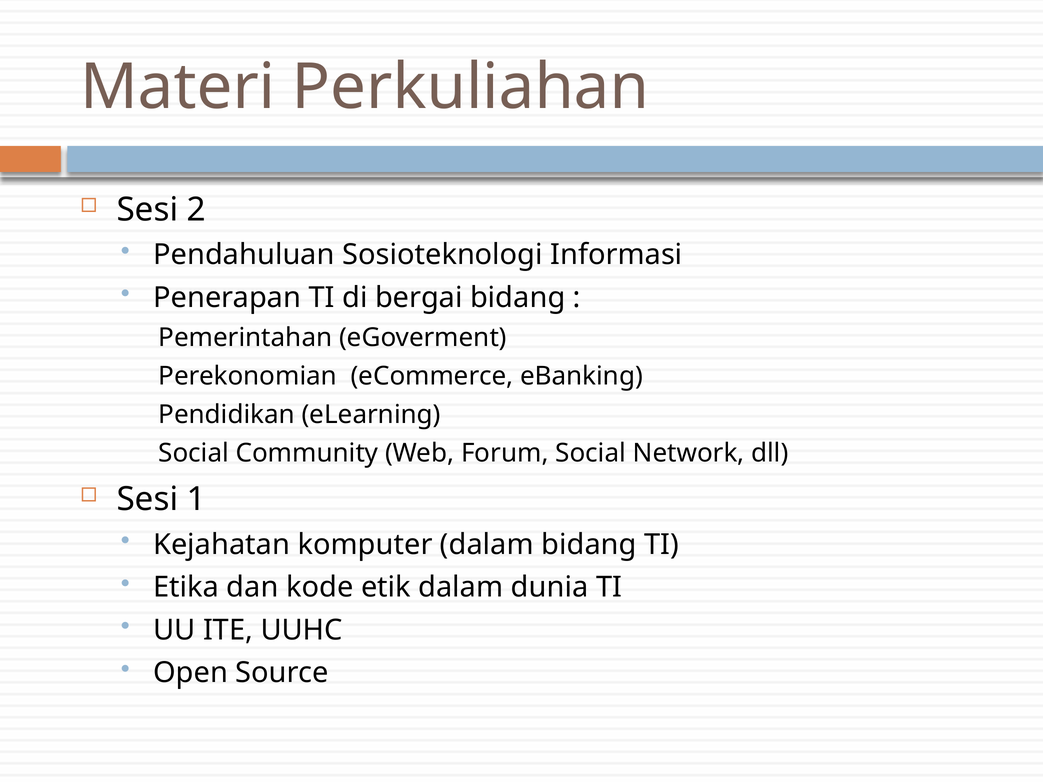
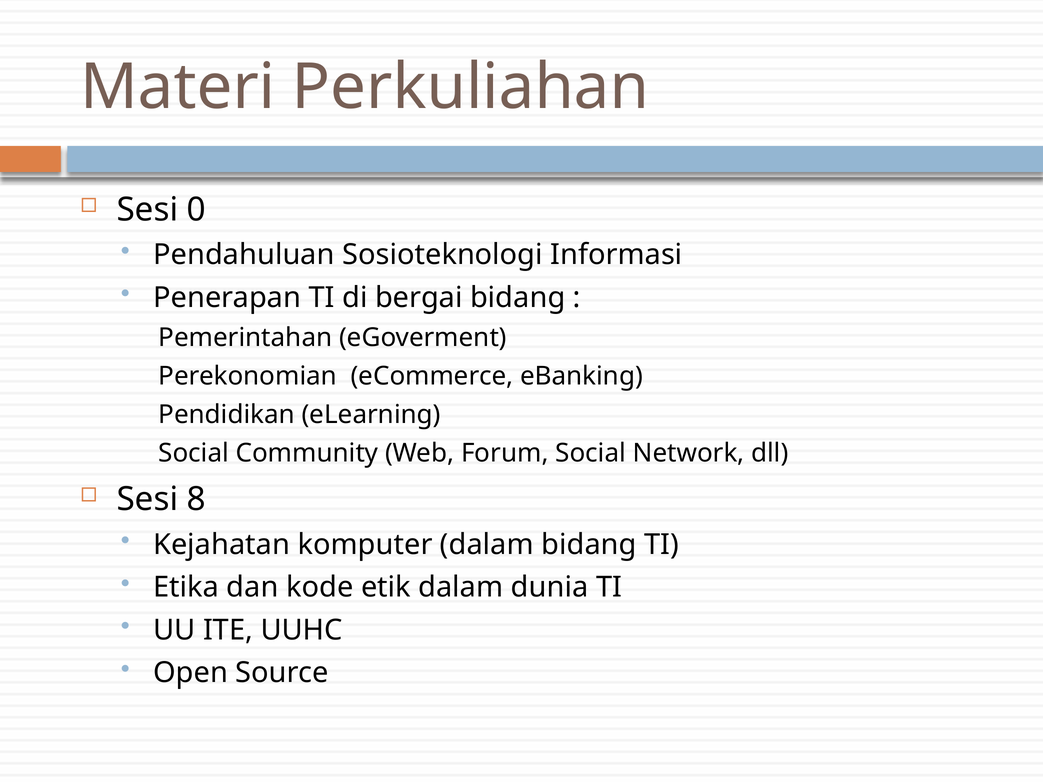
2: 2 -> 0
1: 1 -> 8
